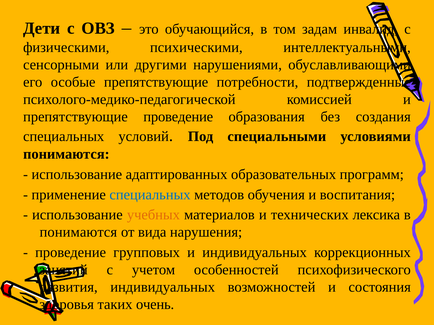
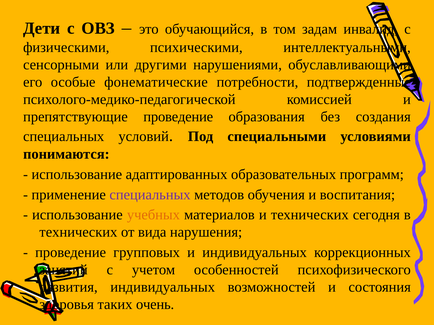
особые препятствующие: препятствующие -> фонематические
специальных at (150, 195) colour: blue -> purple
лексика: лексика -> сегодня
понимаются at (78, 233): понимаются -> технических
